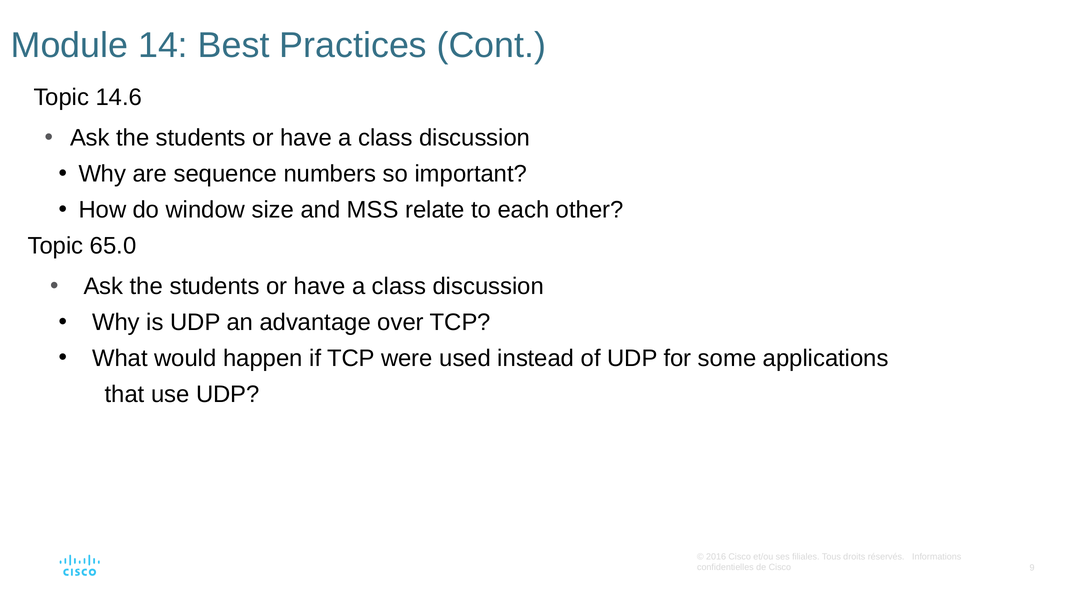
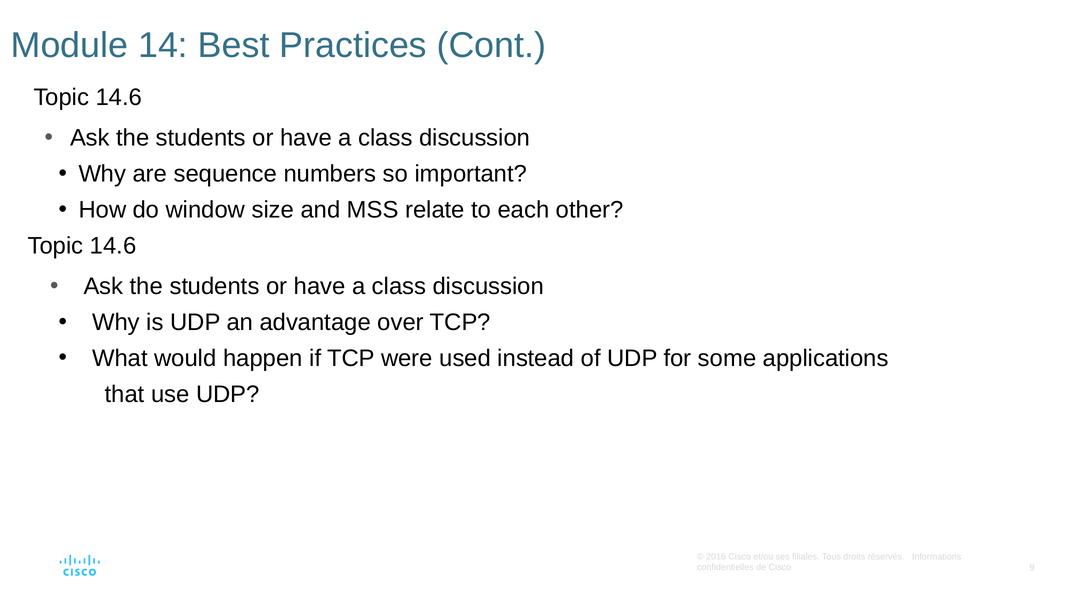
65.0 at (113, 246): 65.0 -> 14.6
